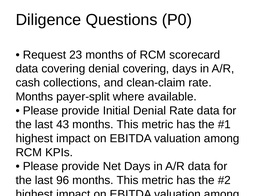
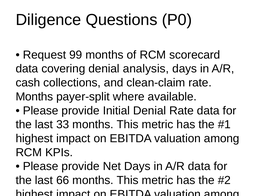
23: 23 -> 99
denial covering: covering -> analysis
43: 43 -> 33
96: 96 -> 66
